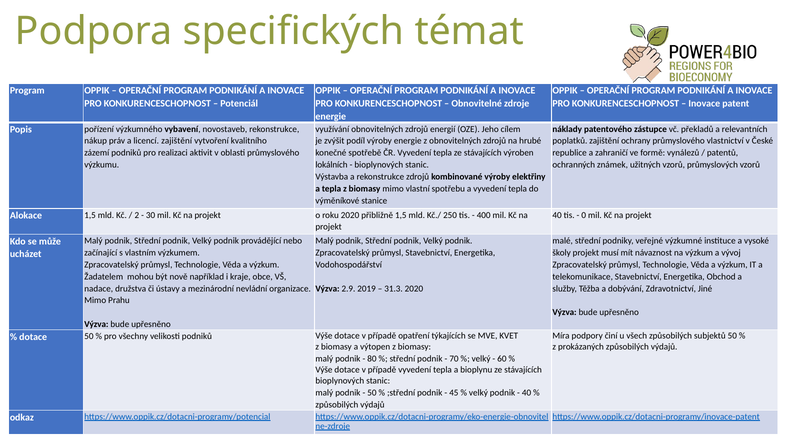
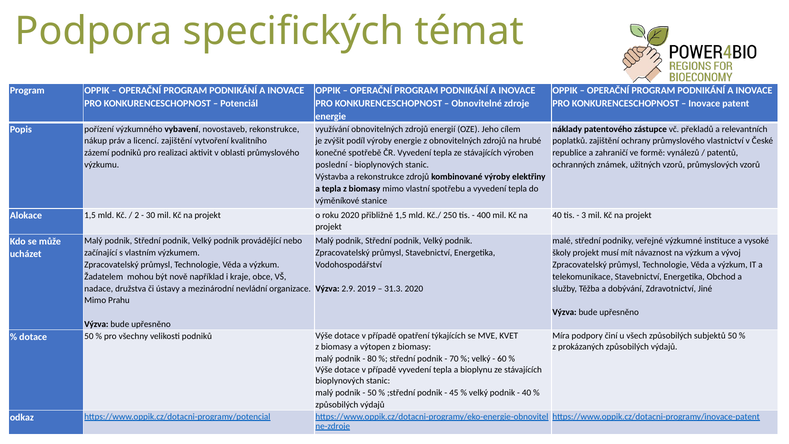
lokálních: lokálních -> poslední
0: 0 -> 3
